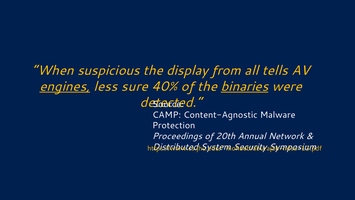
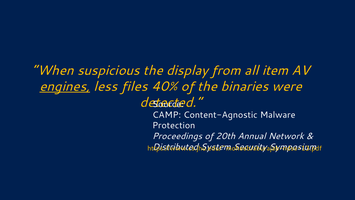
tells: tells -> item
sure: sure -> files
binaries underline: present -> none
